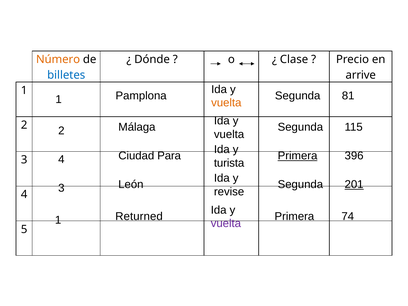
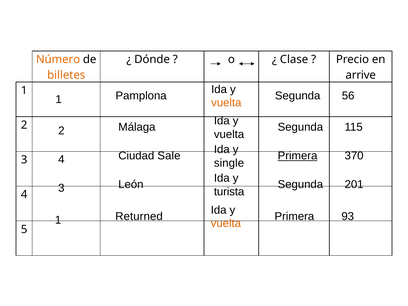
billetes colour: blue -> orange
81: 81 -> 56
Para: Para -> Sale
396: 396 -> 370
turista: turista -> single
201 underline: present -> none
revise: revise -> turista
74: 74 -> 93
vuelta at (226, 224) colour: purple -> orange
